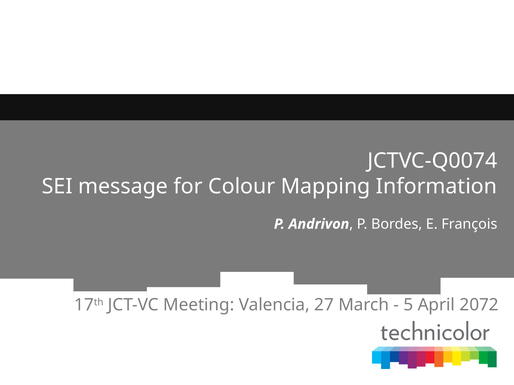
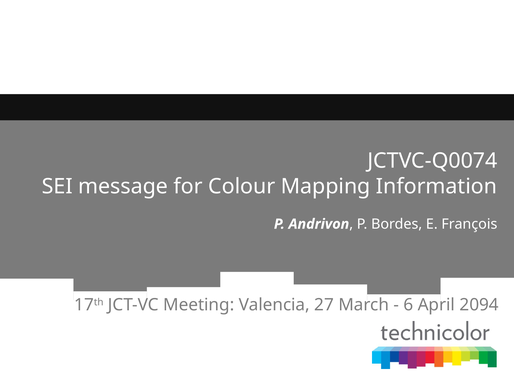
5: 5 -> 6
2072: 2072 -> 2094
